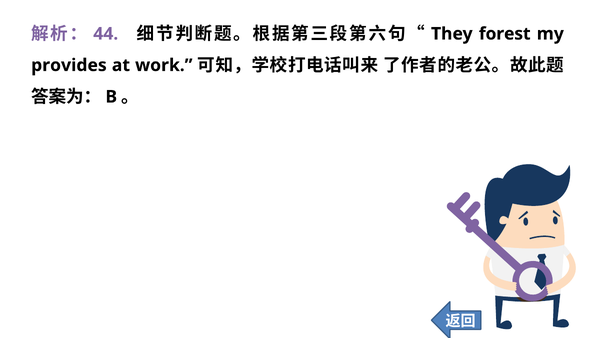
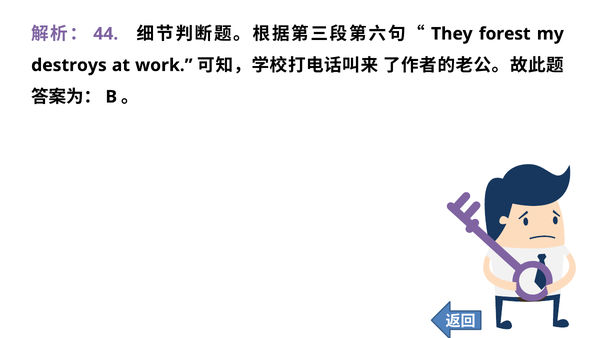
provides: provides -> destroys
